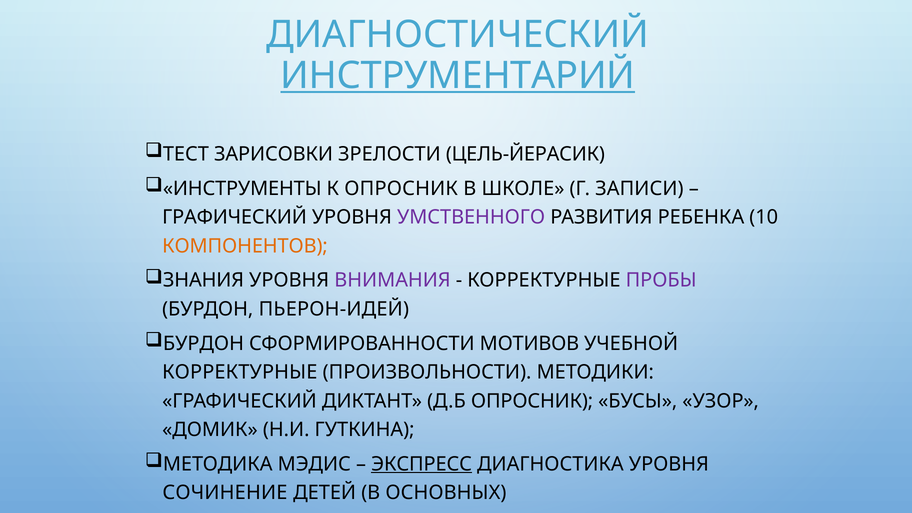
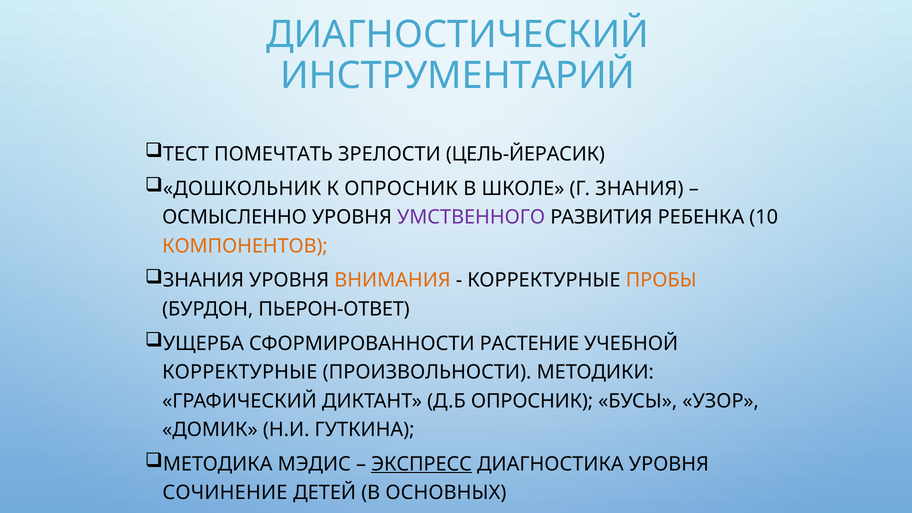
ИНСТРУМЕНТАРИЙ underline: present -> none
ЗАРИСОВКИ: ЗАРИСОВКИ -> ПОМЕЧТАТЬ
ИНСТРУМЕНТЫ: ИНСТРУМЕНТЫ -> ДОШКОЛЬНИК
Г ЗАПИСИ: ЗАПИСИ -> ЗНАНИЯ
ГРАФИЧЕСКИЙ at (235, 217): ГРАФИЧЕСКИЙ -> ОСМЫСЛЕННО
ВНИМАНИЯ colour: purple -> orange
ПРОБЫ colour: purple -> orange
ПЬЕРОН-ИДЕЙ: ПЬЕРОН-ИДЕЙ -> ПЬЕРОН-ОТВЕТ
БУРДОН at (203, 344): БУРДОН -> УЩЕРБА
СФОРМИРОВАННОСТИ МОТИВОВ: МОТИВОВ -> РАСТЕНИЕ
